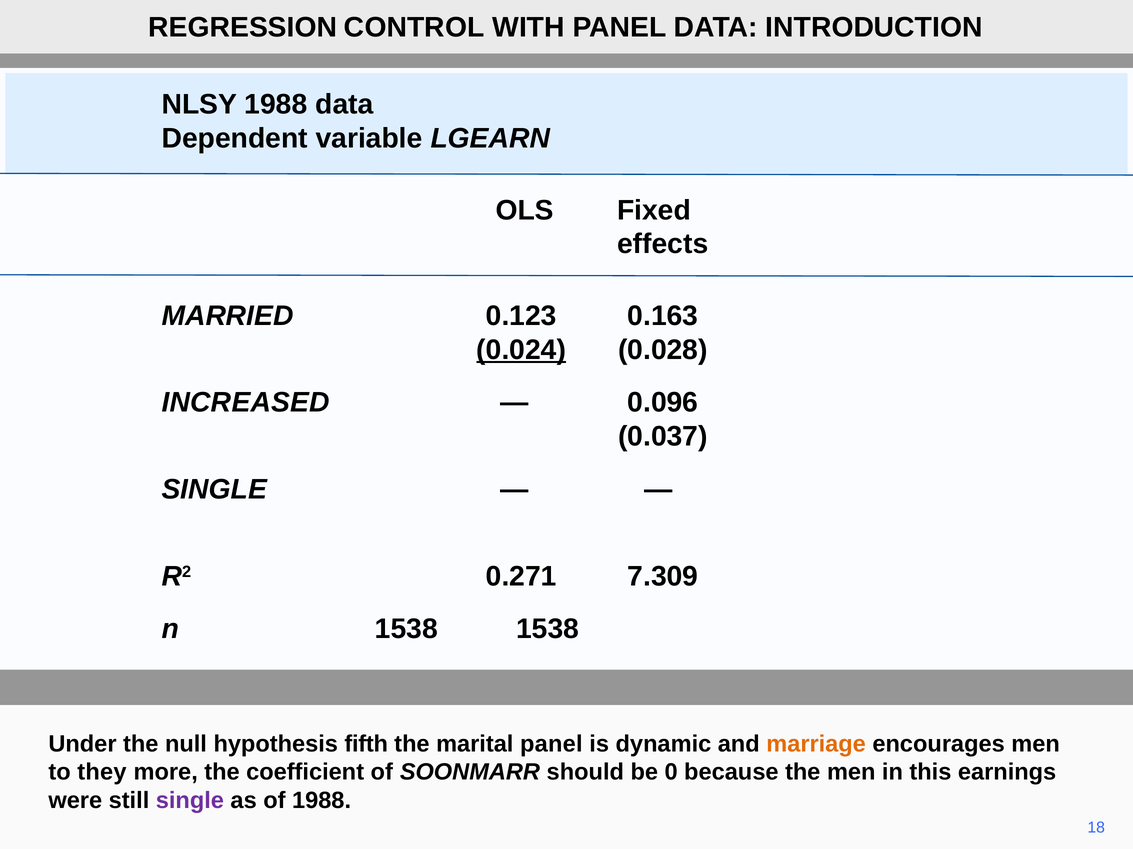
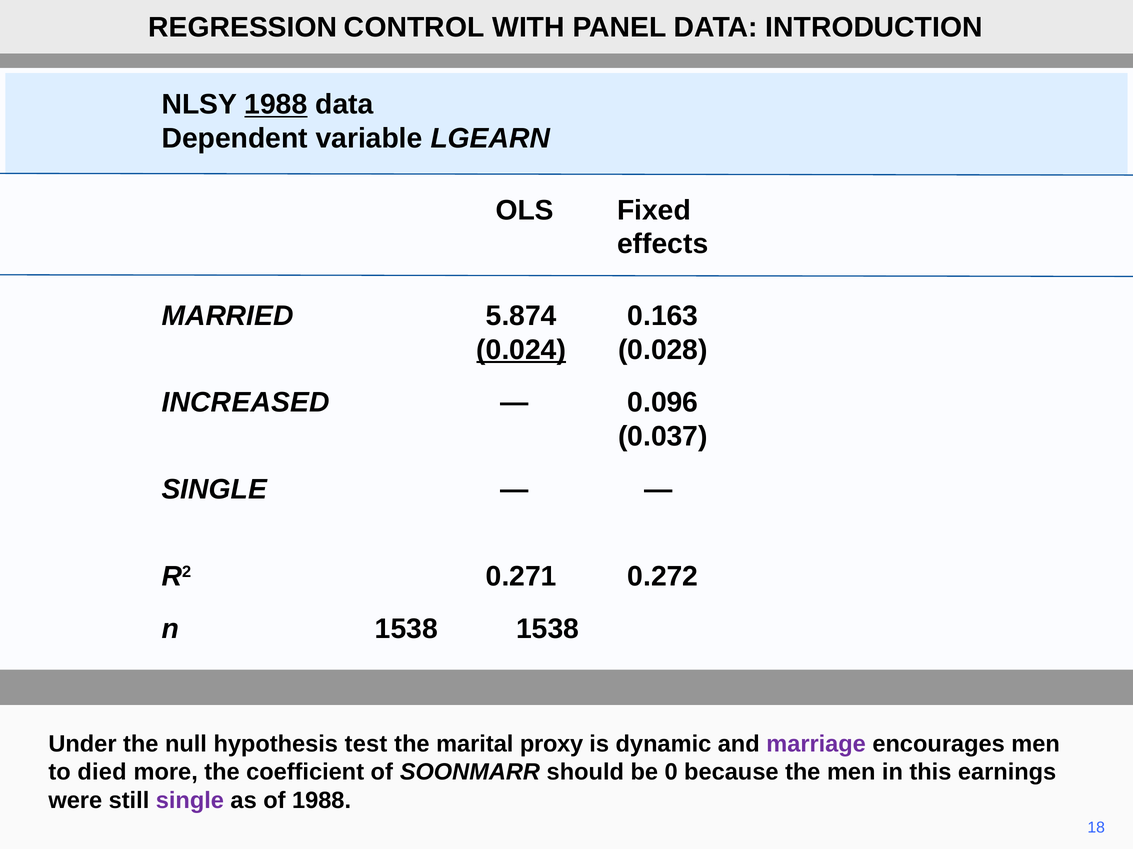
1988 at (276, 105) underline: none -> present
0.123: 0.123 -> 5.874
7.309: 7.309 -> 0.272
fifth: fifth -> test
marital panel: panel -> proxy
marriage colour: orange -> purple
they: they -> died
